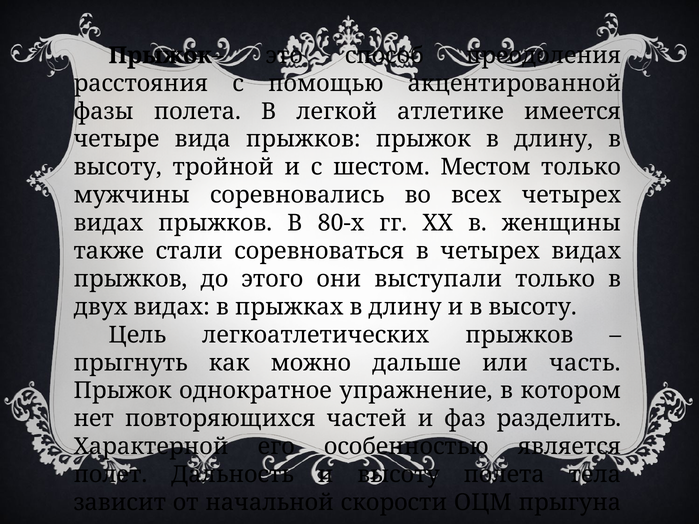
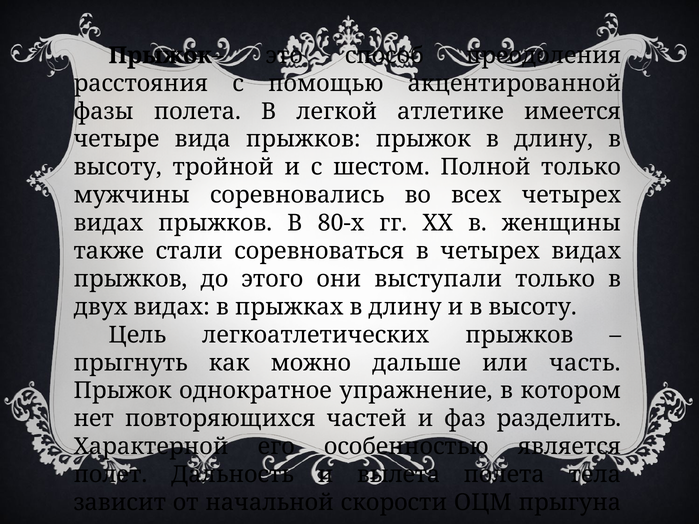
Местом: Местом -> Полной
и высоту: высоту -> вылета
